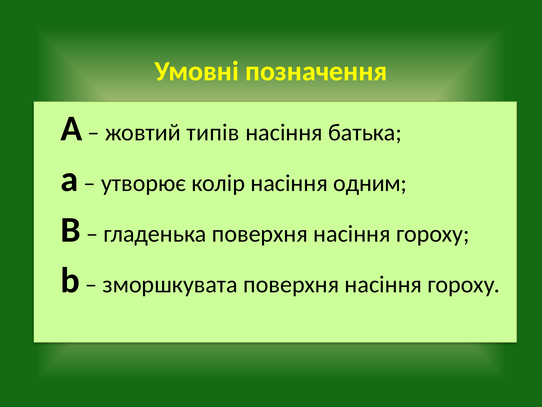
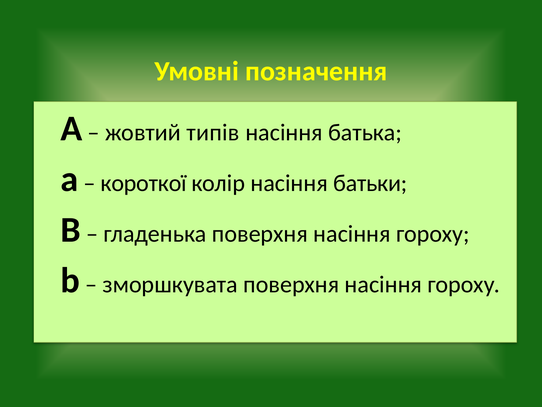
утворює: утворює -> короткої
одним: одним -> батьки
